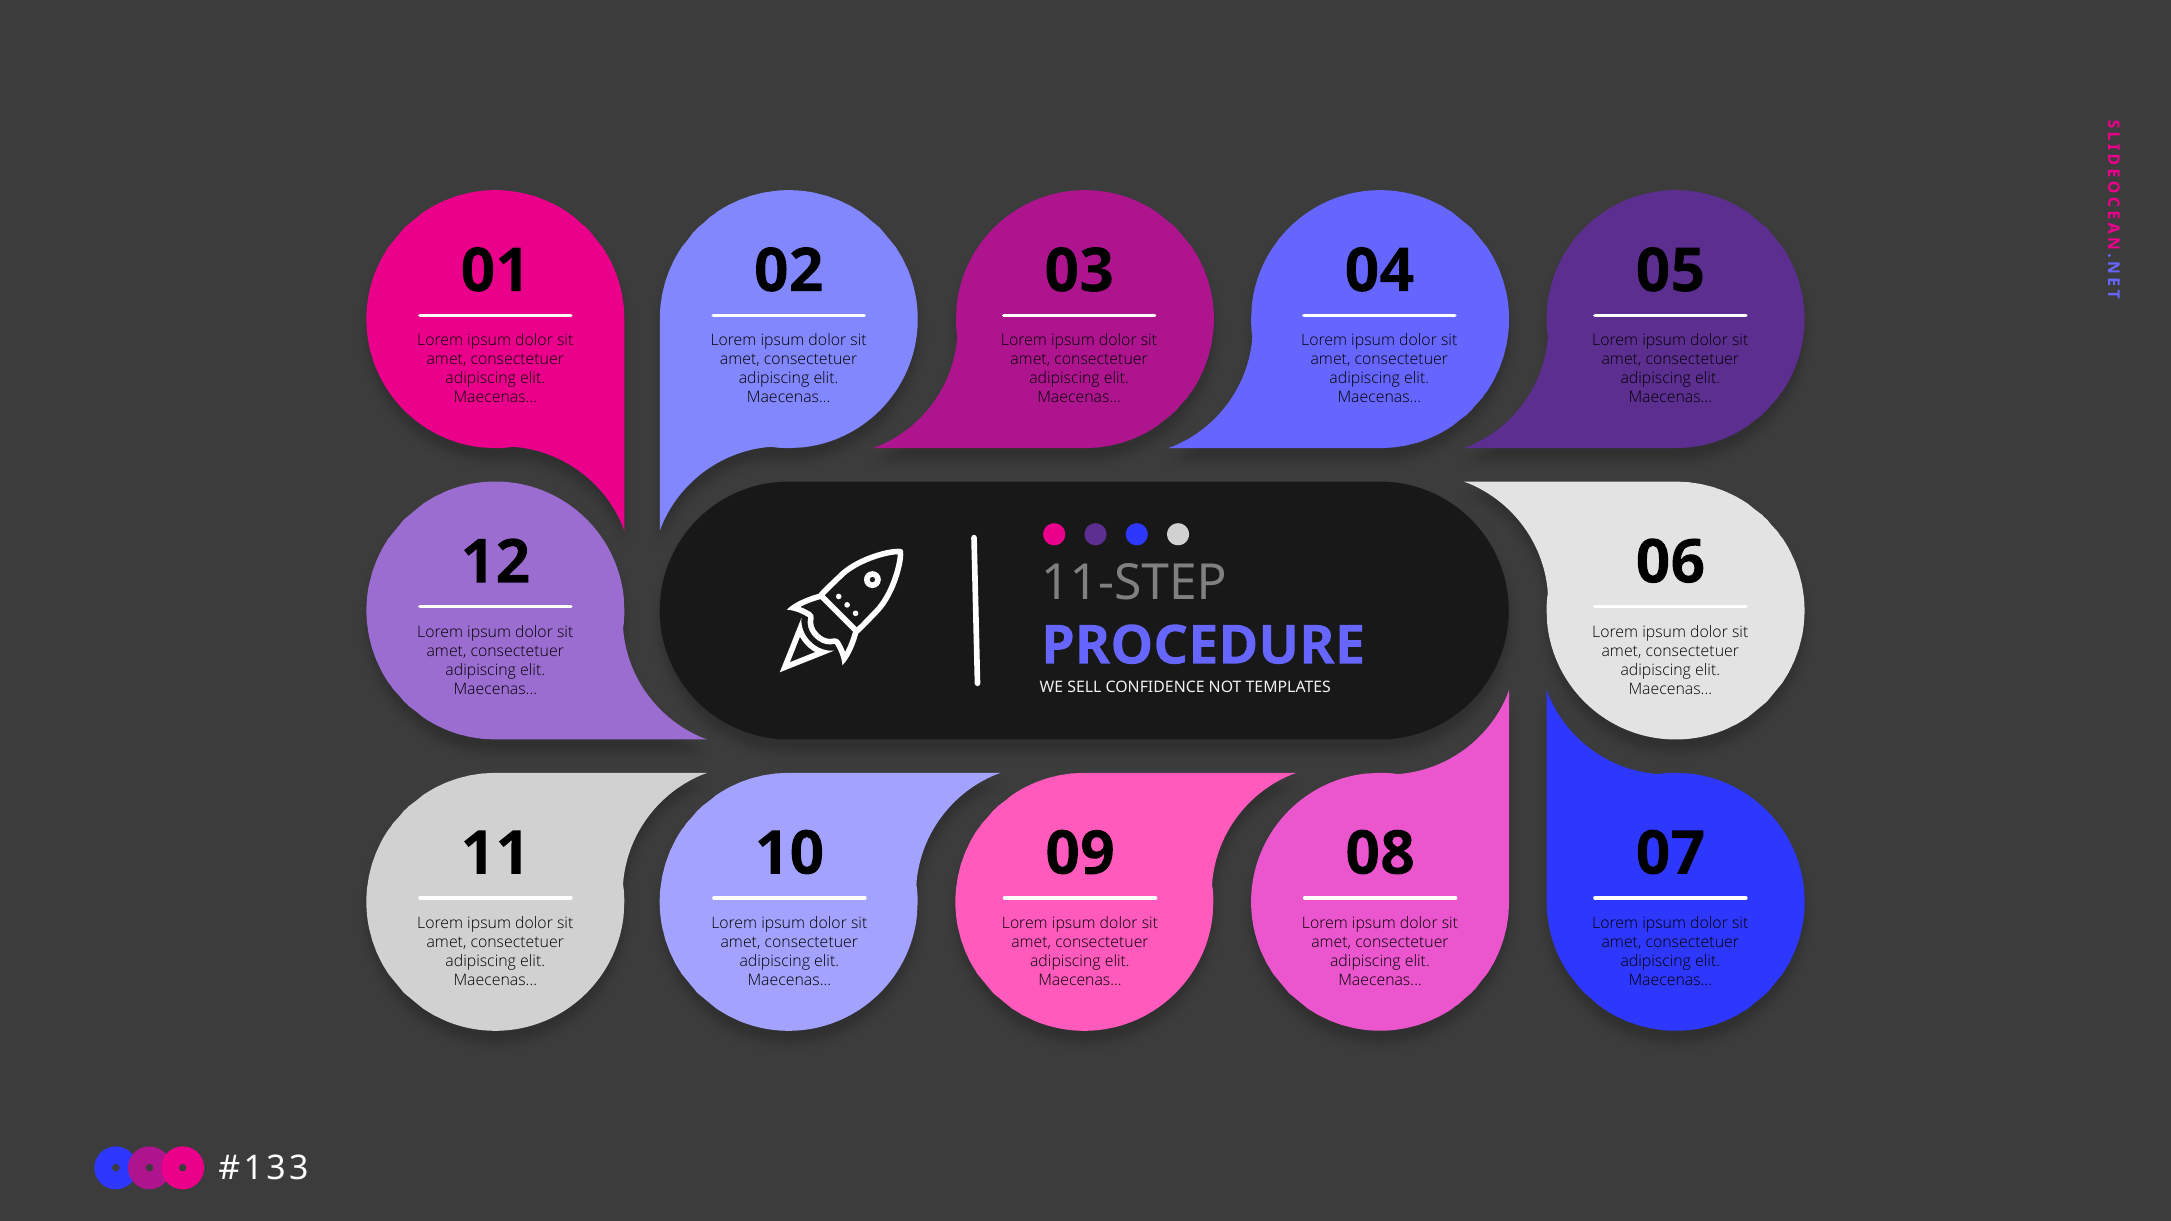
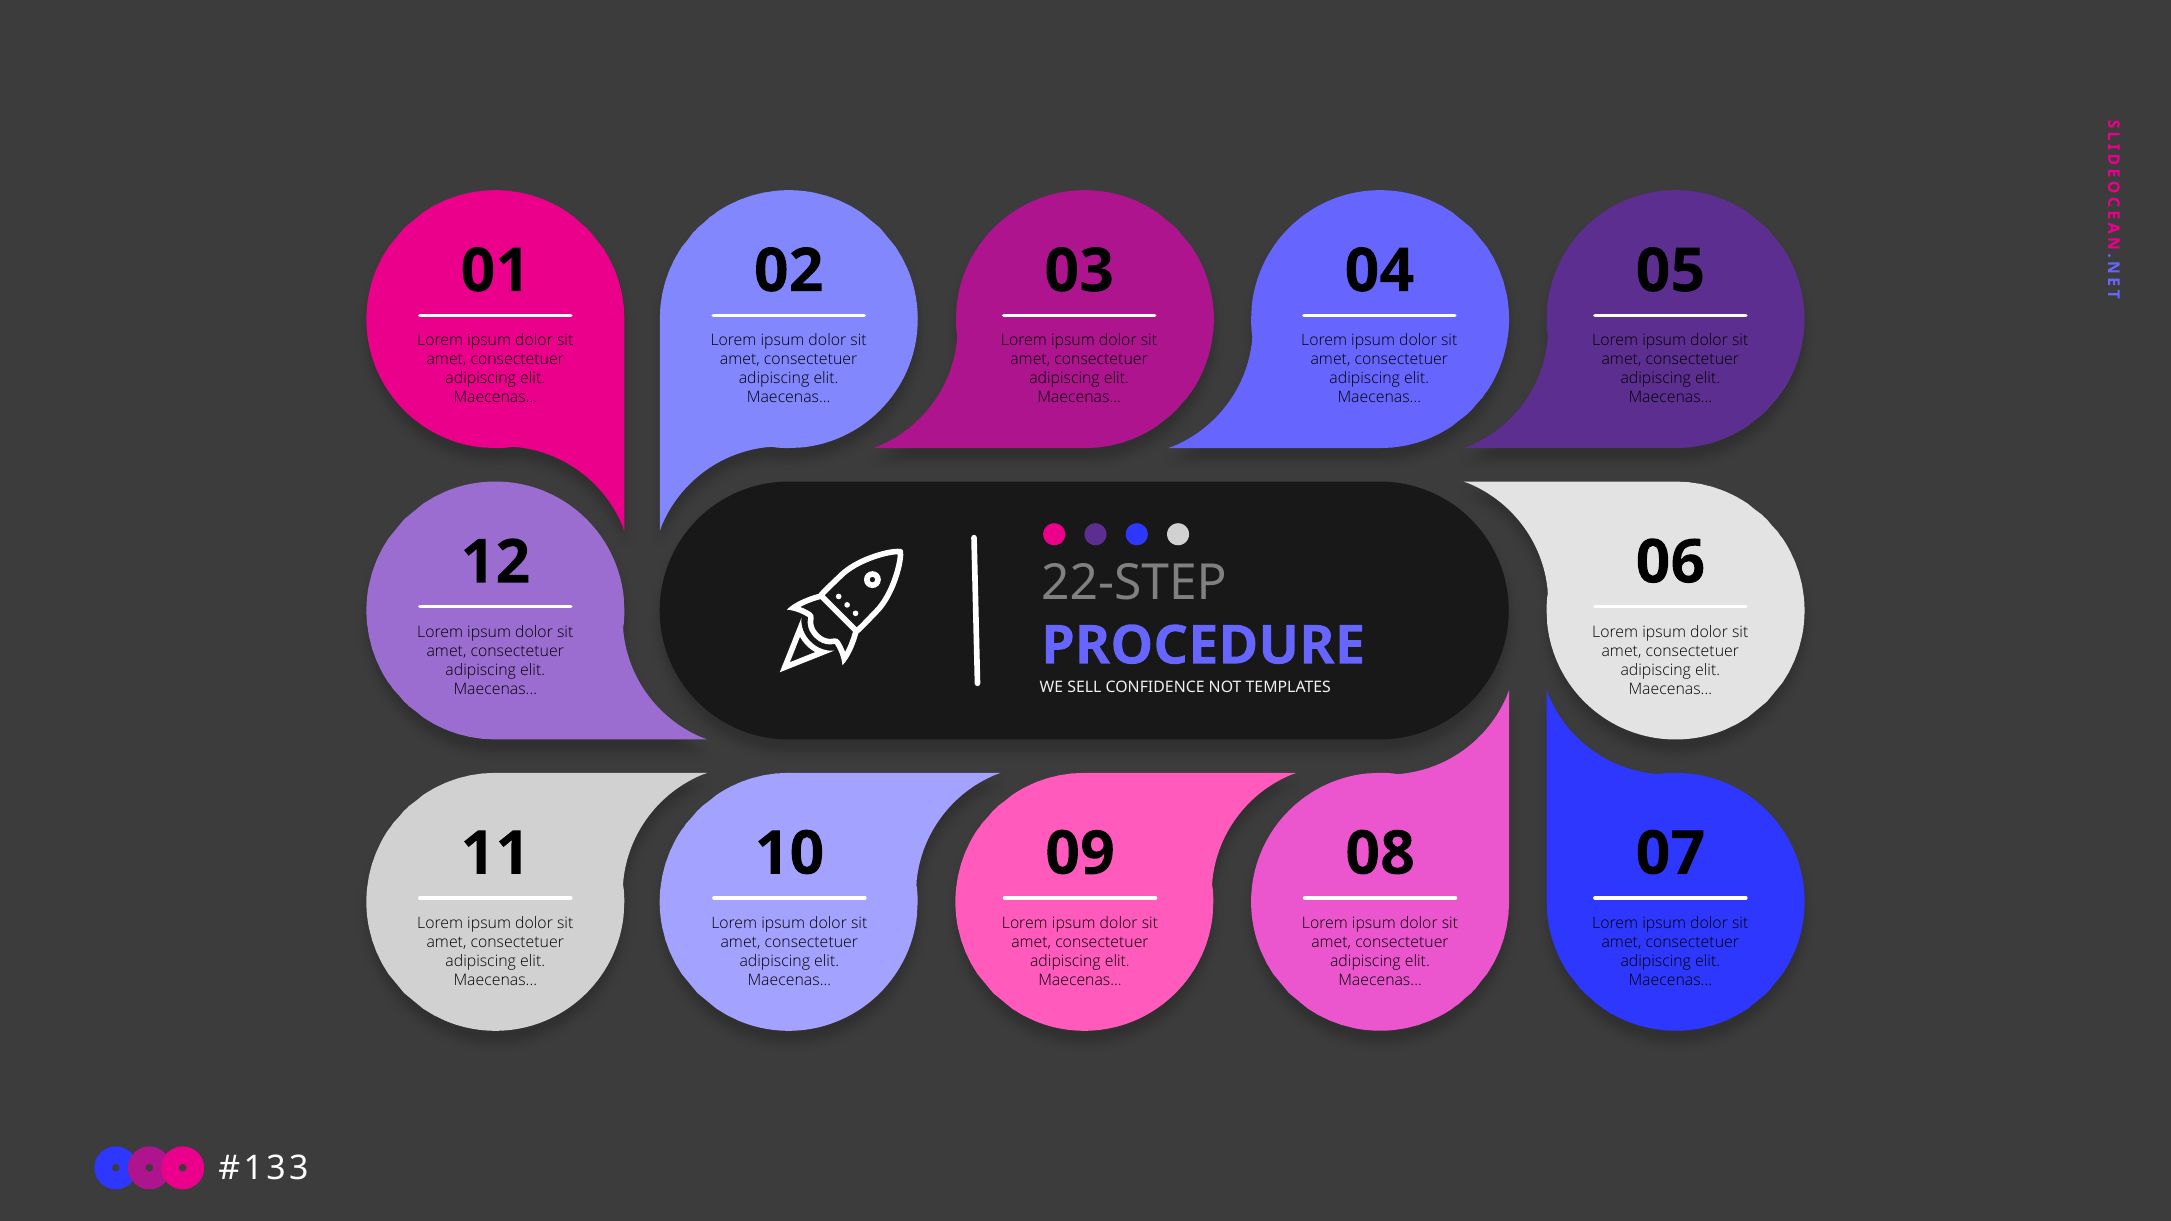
11-STEP: 11-STEP -> 22-STEP
